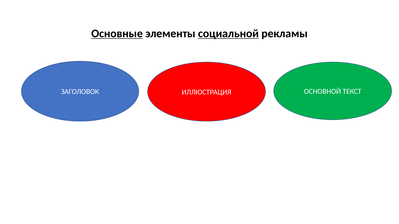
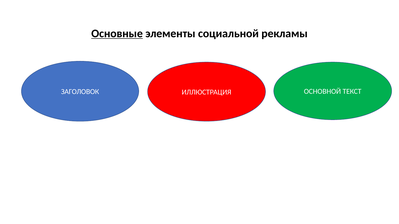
социальной underline: present -> none
